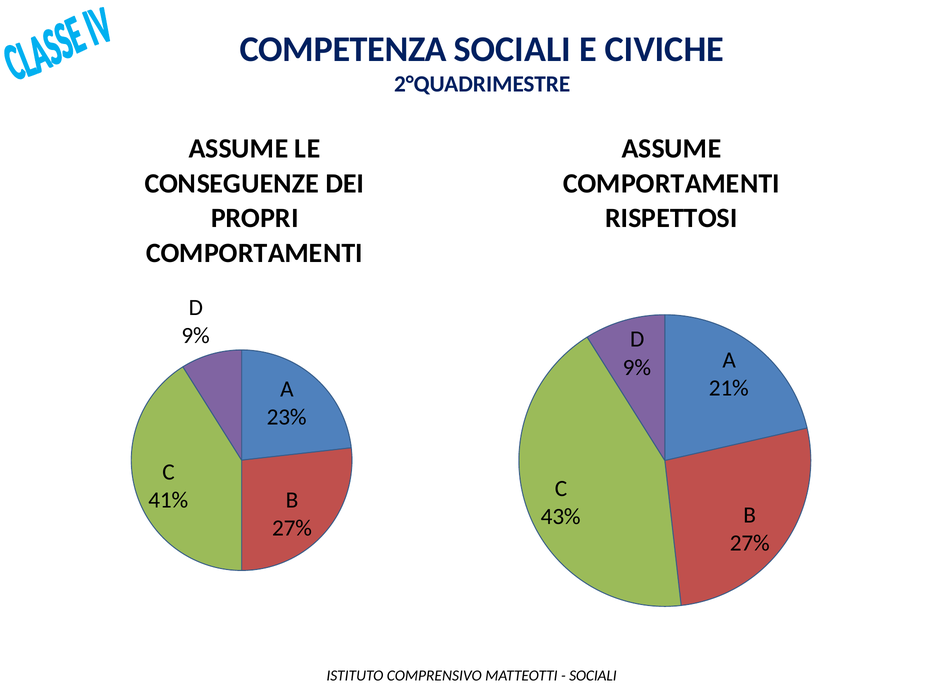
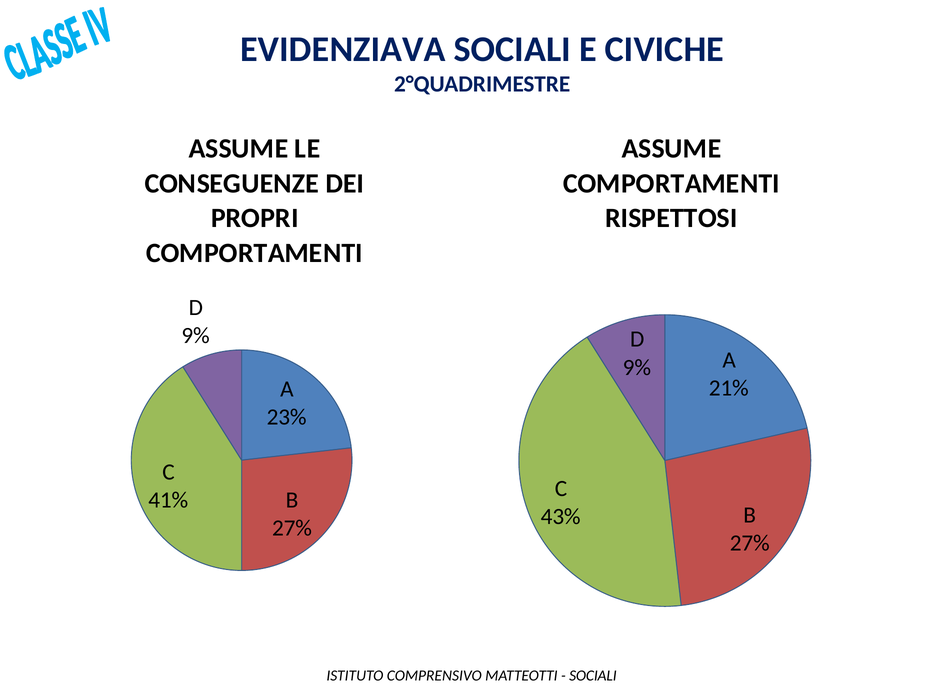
COMPETENZA: COMPETENZA -> EVIDENZIAVA
